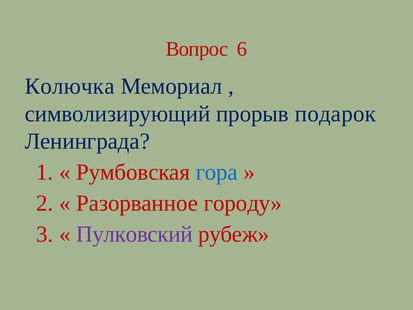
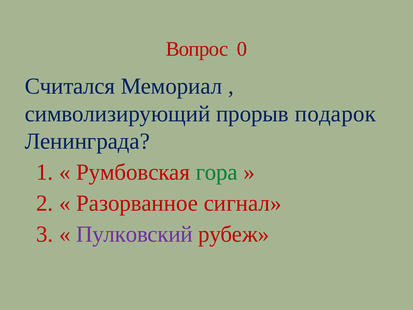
6: 6 -> 0
Колючка: Колючка -> Считался
гора colour: blue -> green
городу: городу -> сигнал
